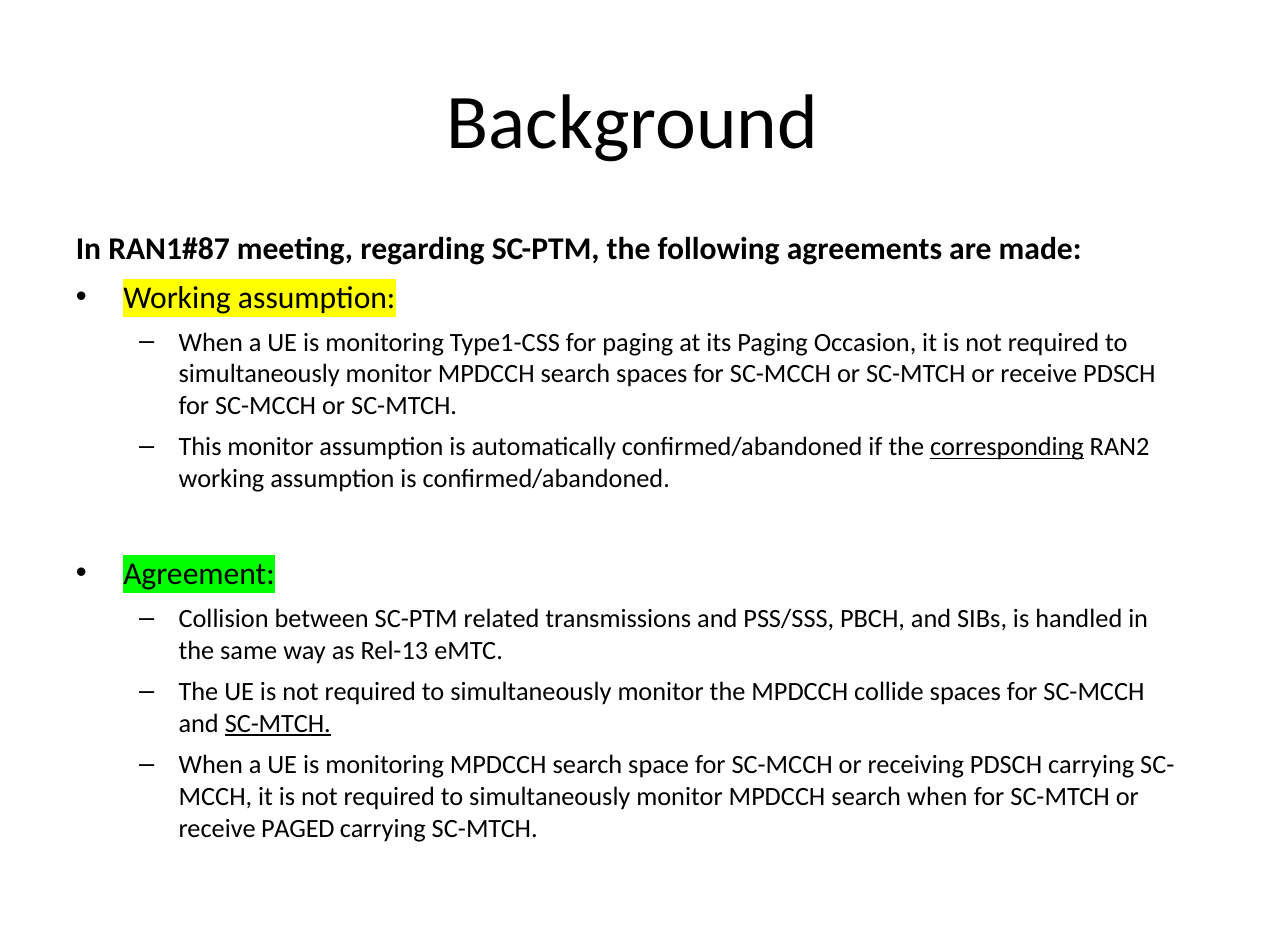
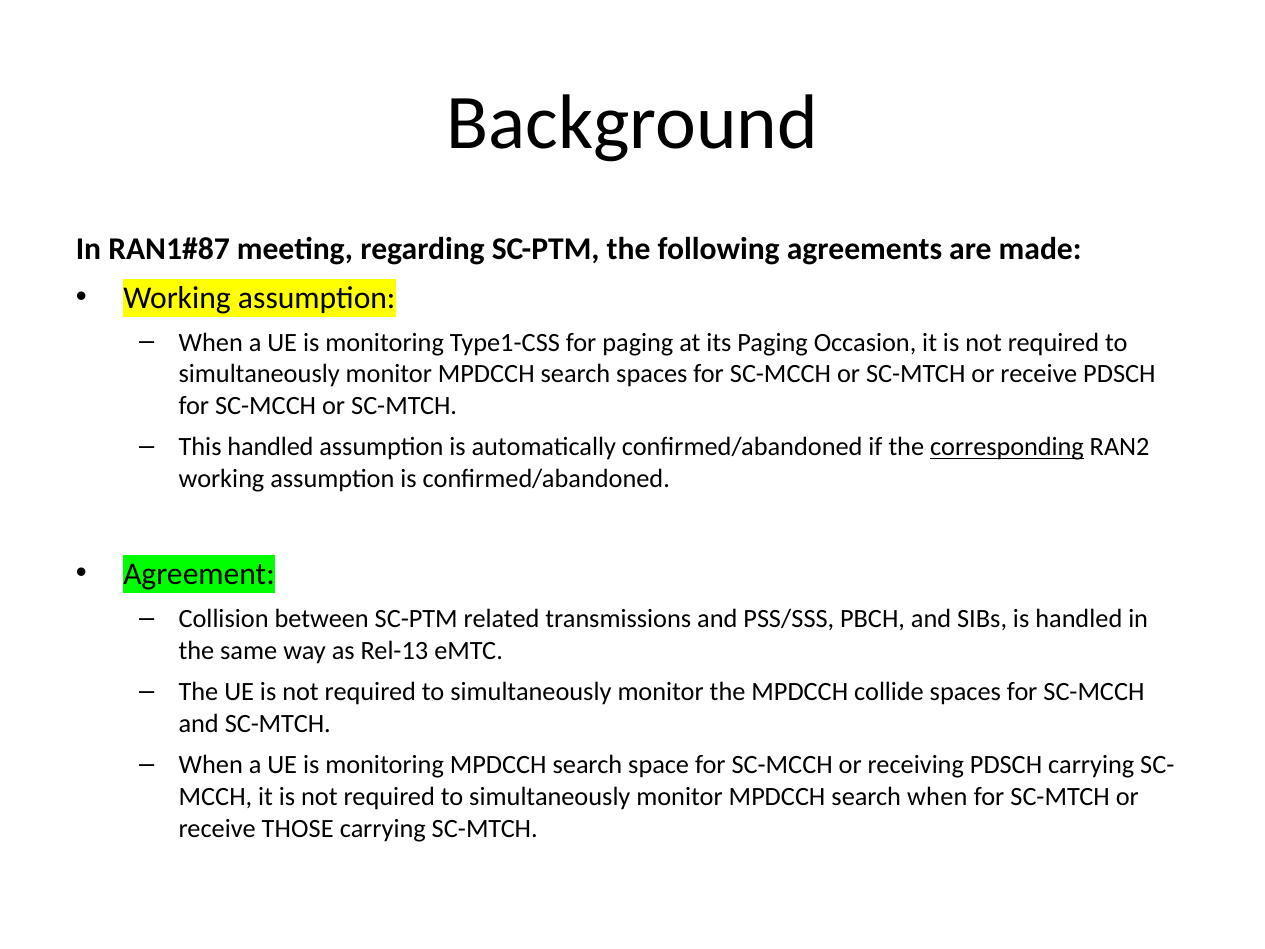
This monitor: monitor -> handled
SC-MTCH at (278, 723) underline: present -> none
PAGED: PAGED -> THOSE
